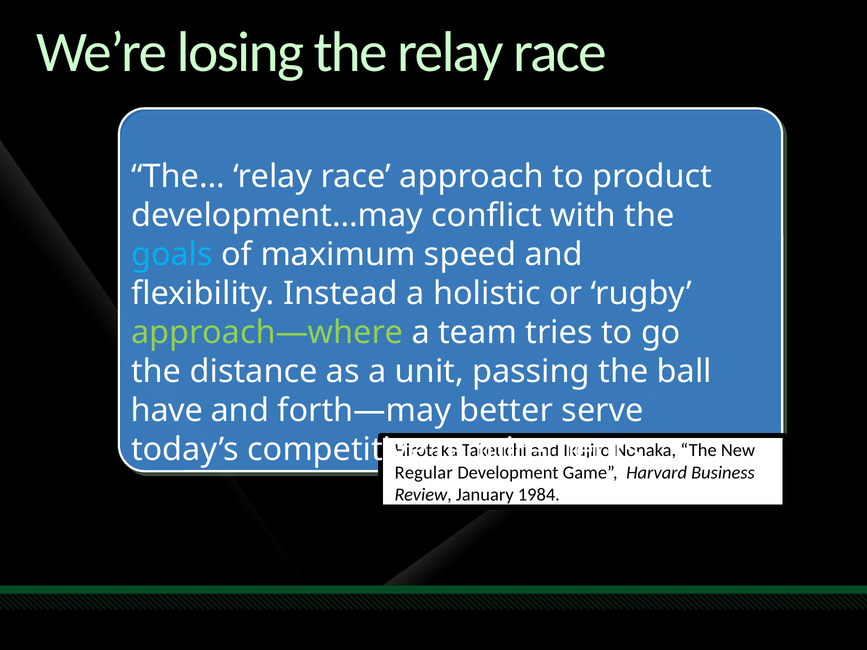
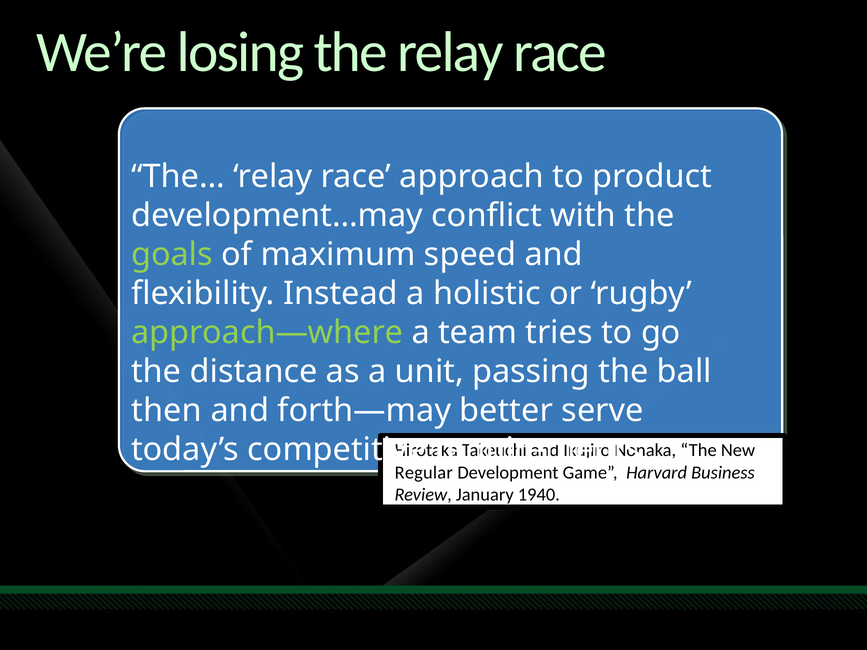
goals colour: light blue -> light green
have: have -> then
1984: 1984 -> 1940
